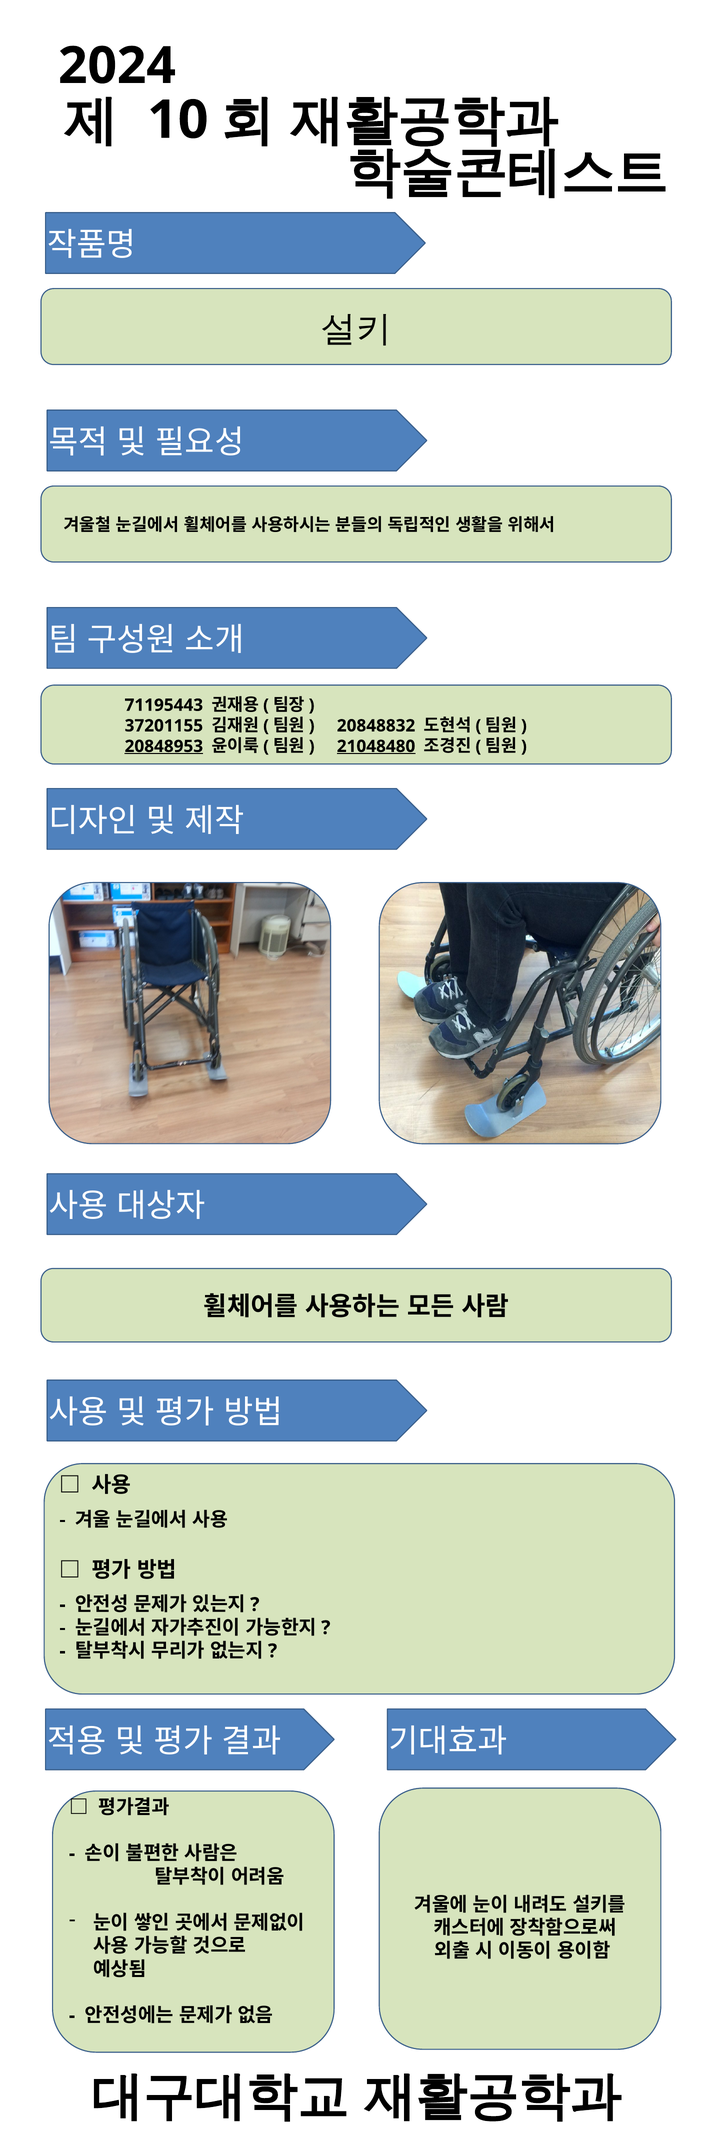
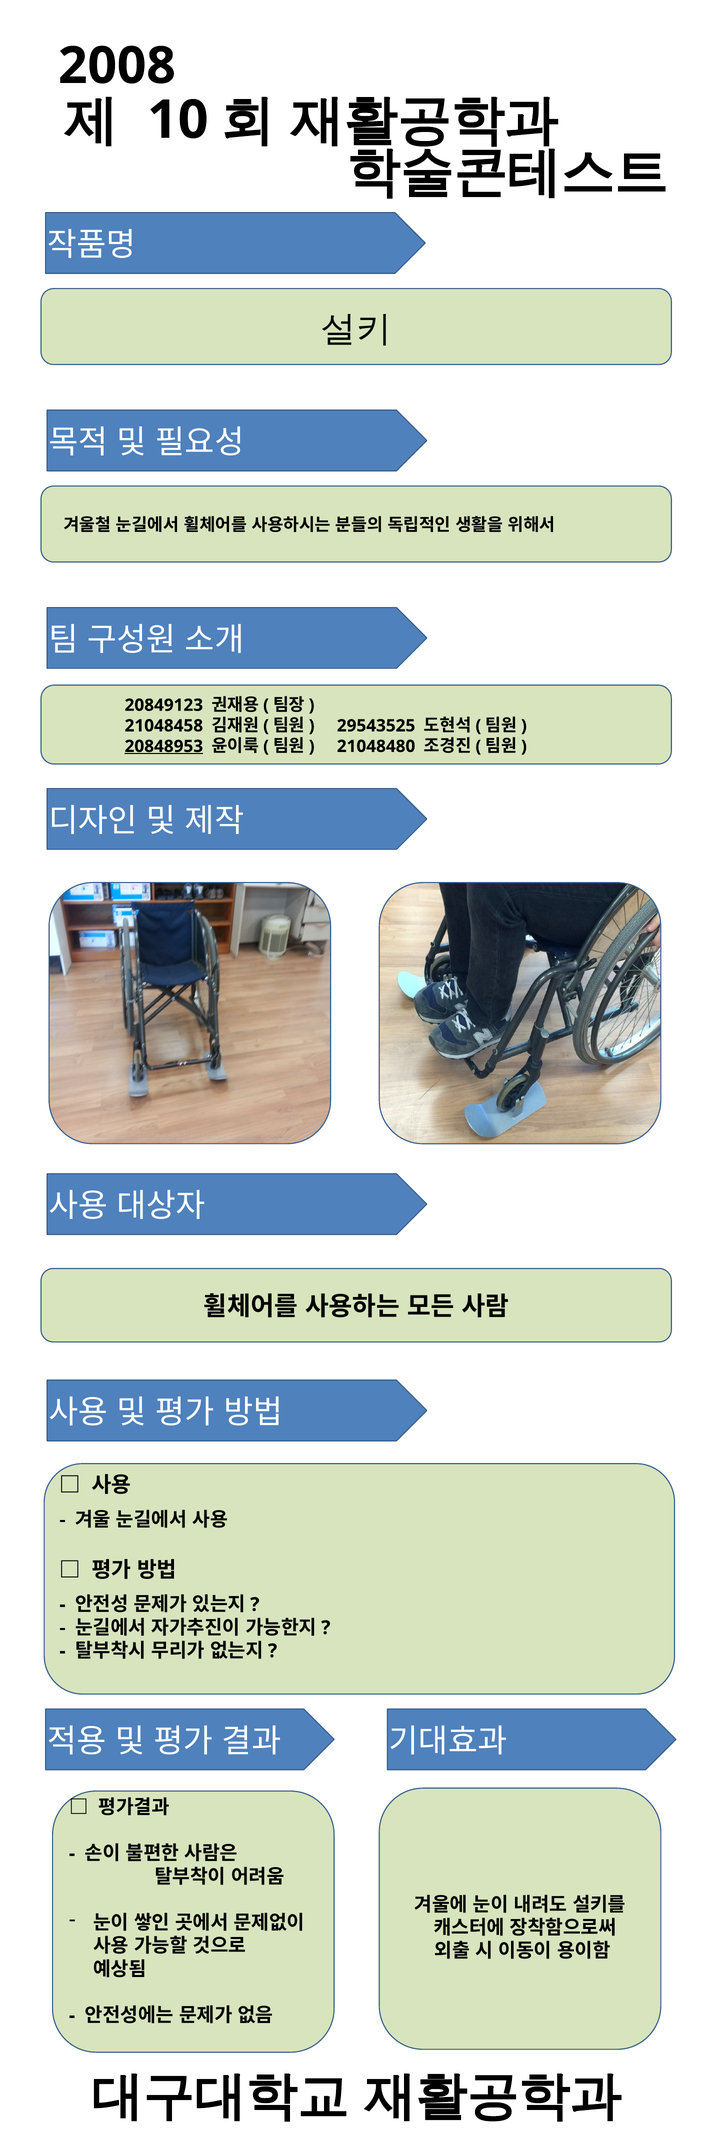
2024: 2024 -> 2008
71195443: 71195443 -> 20849123
37201155: 37201155 -> 21048458
20848832: 20848832 -> 29543525
21048480 underline: present -> none
